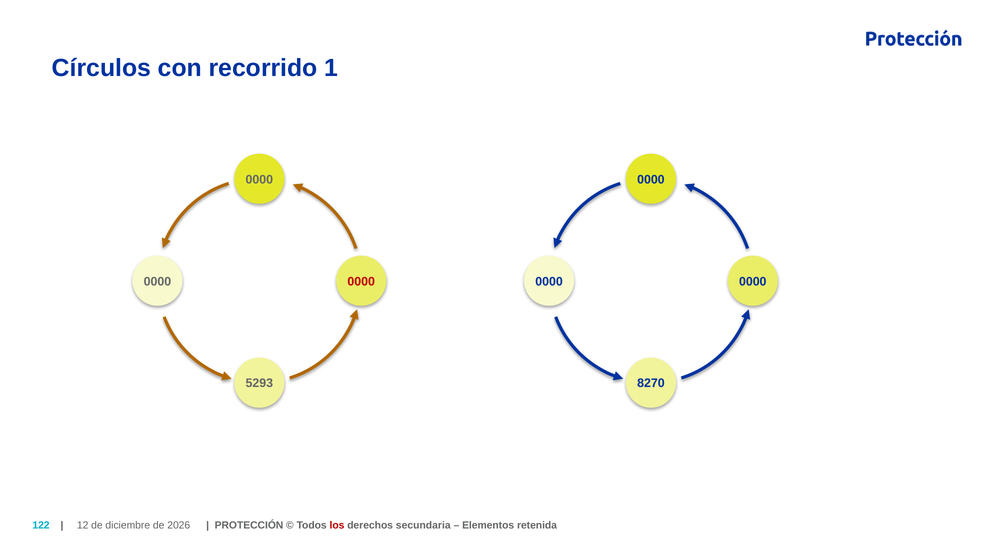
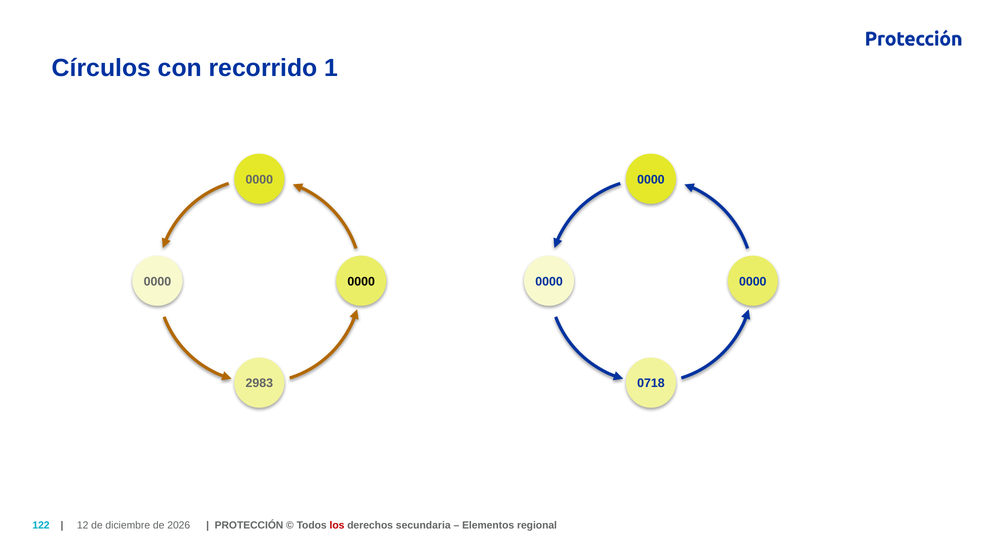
0000 at (361, 282) colour: red -> black
5293: 5293 -> 2983
8270: 8270 -> 0718
retenida: retenida -> regional
